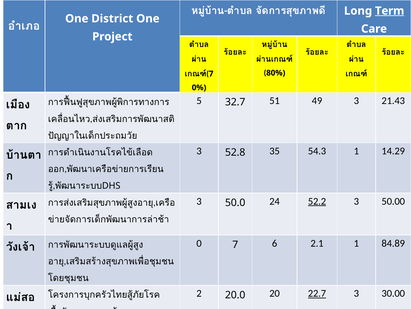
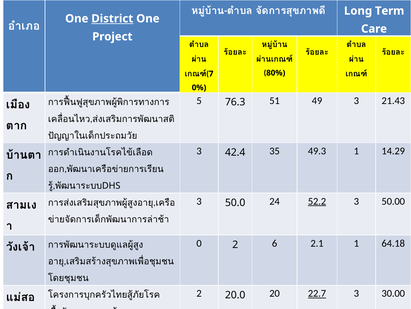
Term underline: present -> none
District underline: none -> present
32.7: 32.7 -> 76.3
52.8: 52.8 -> 42.4
54.3: 54.3 -> 49.3
0 7: 7 -> 2
84.89: 84.89 -> 64.18
